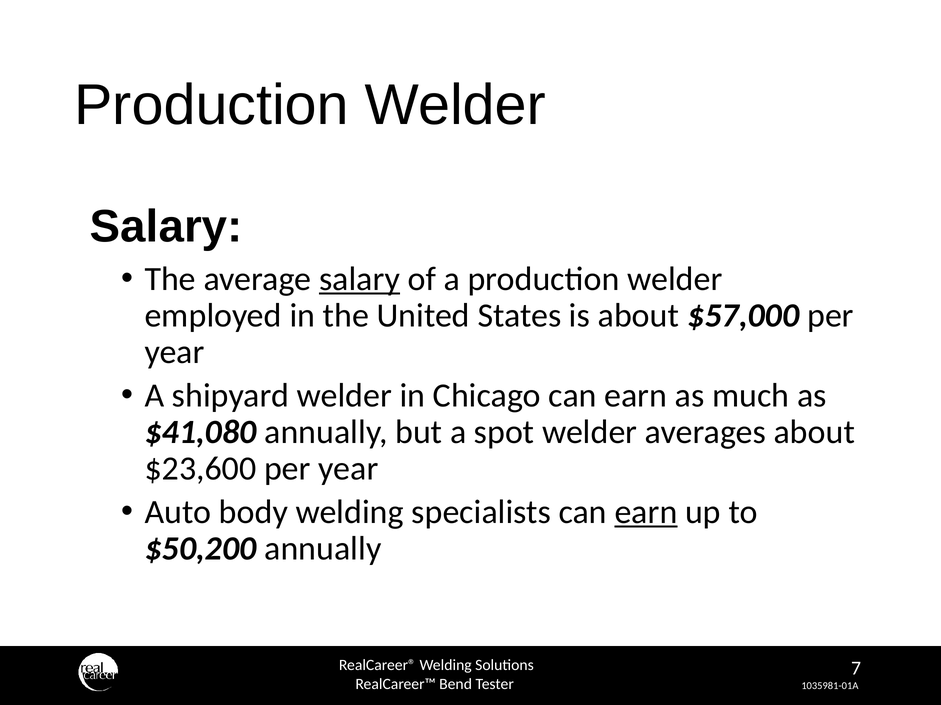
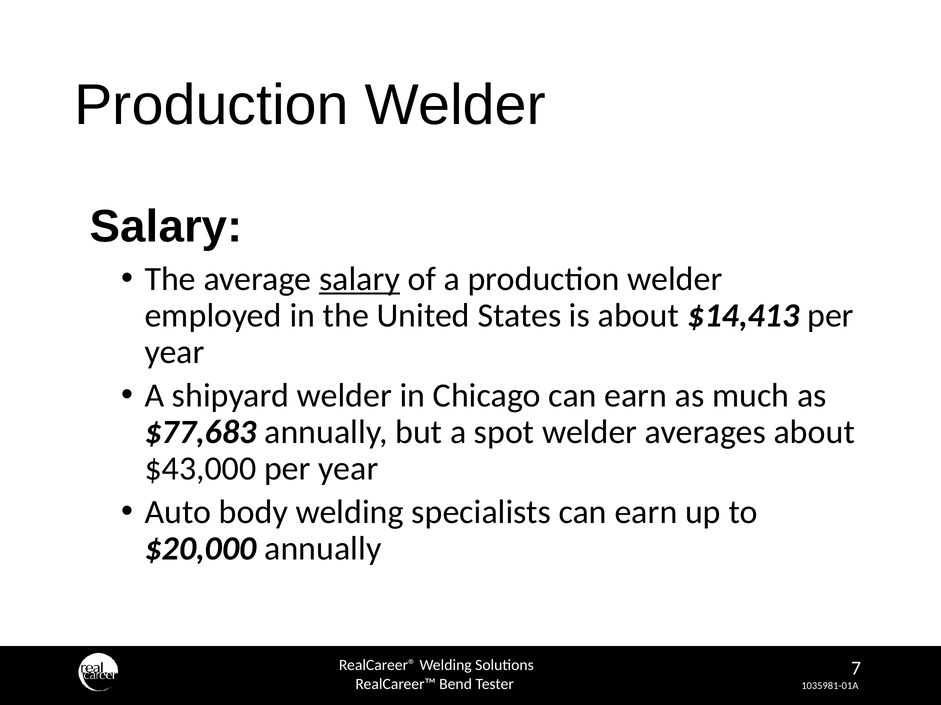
$57,000: $57,000 -> $14,413
$41,080: $41,080 -> $77,683
$23,600: $23,600 -> $43,000
earn at (646, 512) underline: present -> none
$50,200: $50,200 -> $20,000
